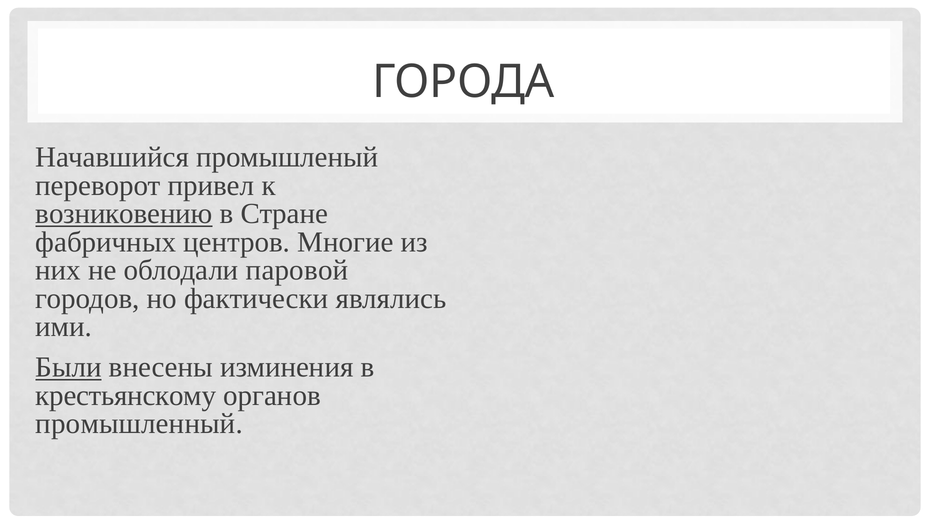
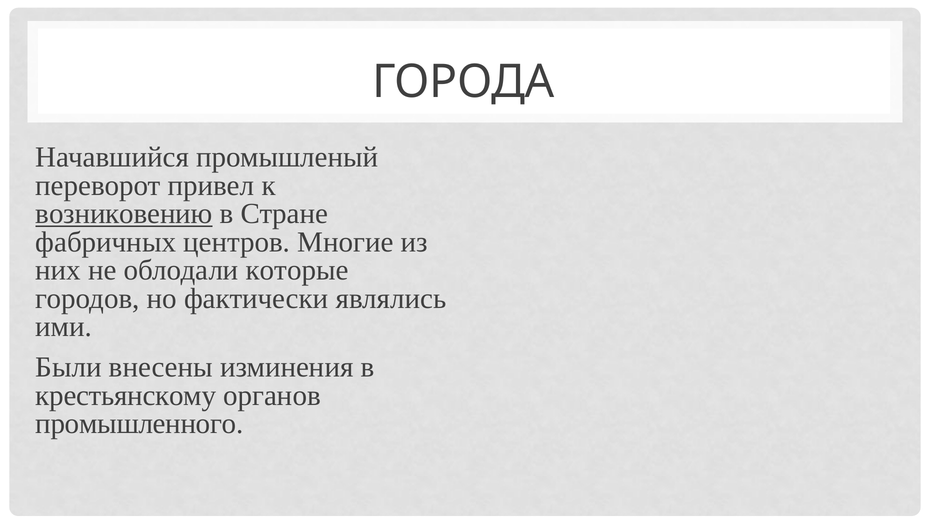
паровой: паровой -> которые
Были underline: present -> none
промышленный: промышленный -> промышленного
